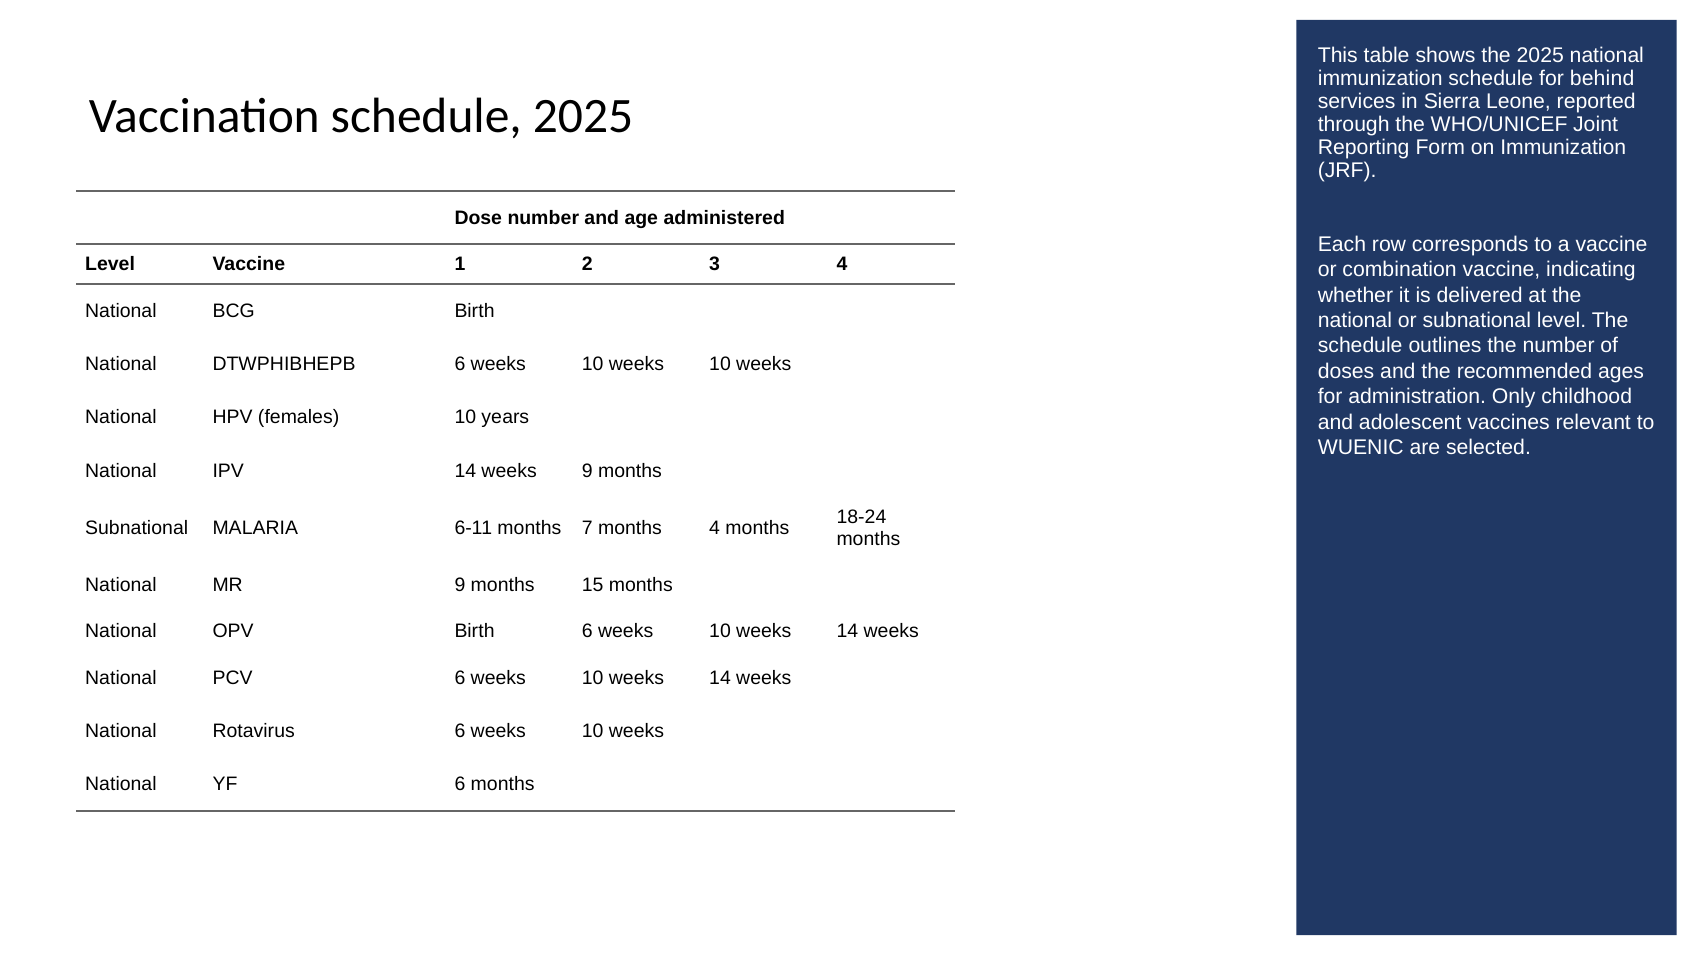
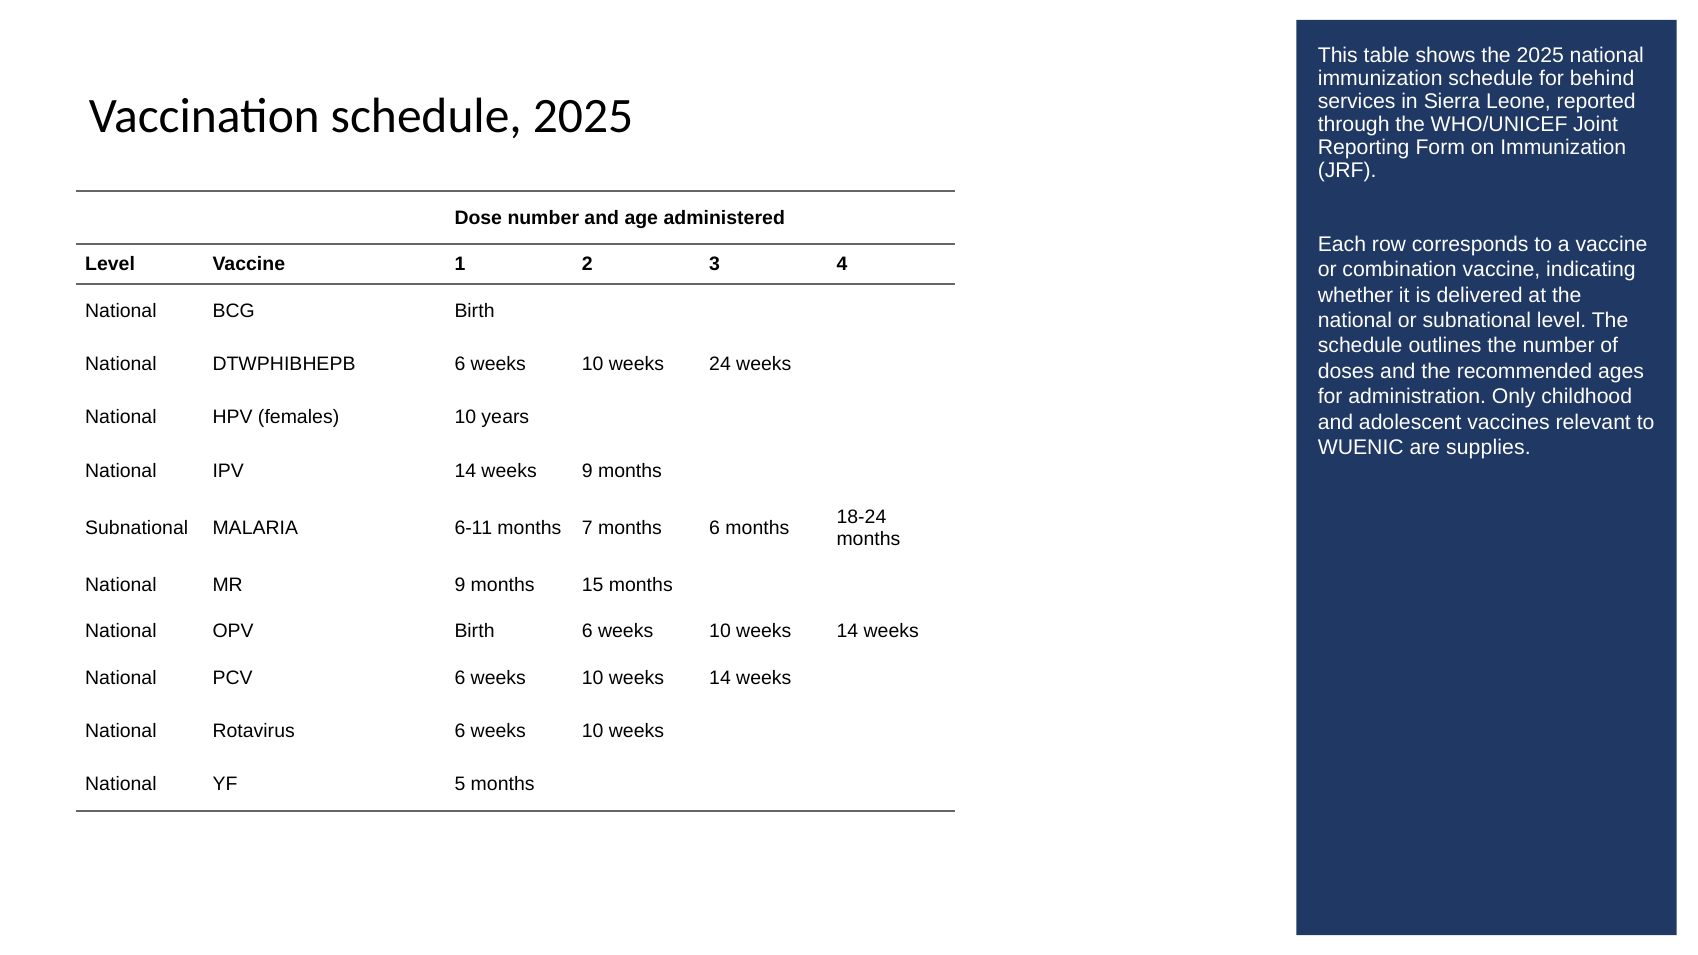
10 weeks 10: 10 -> 24
selected: selected -> supplies
months 4: 4 -> 6
YF 6: 6 -> 5
